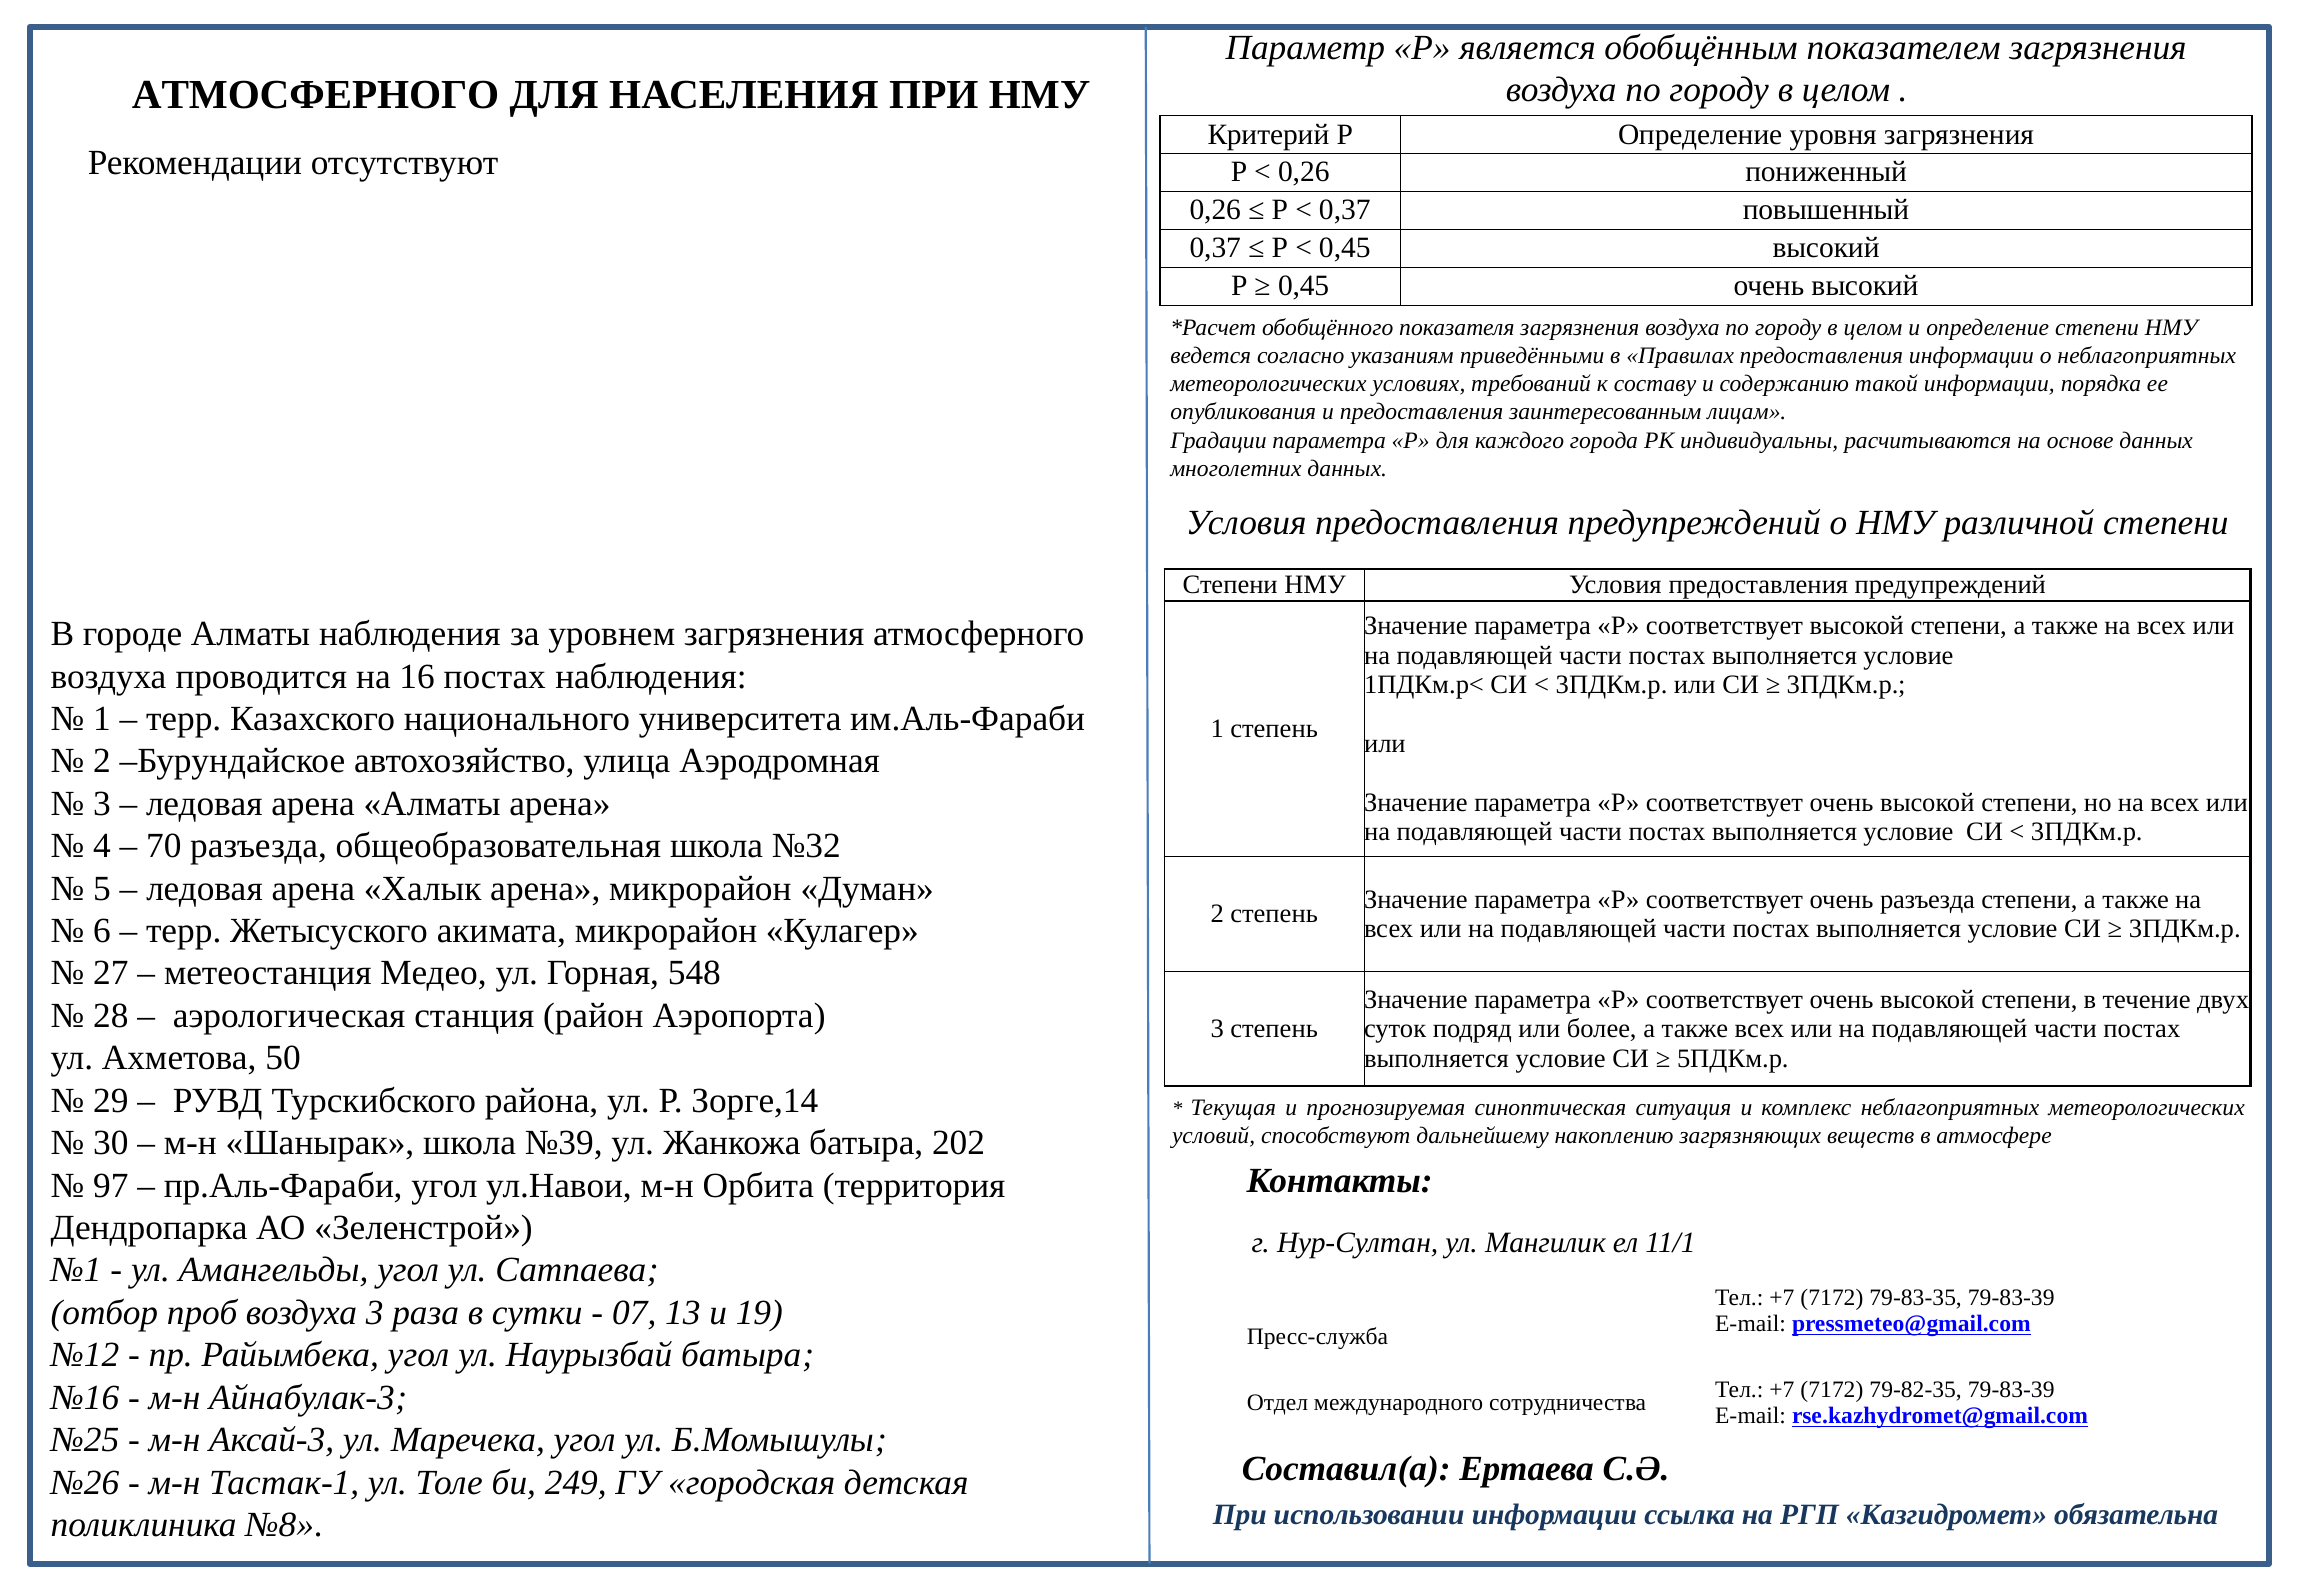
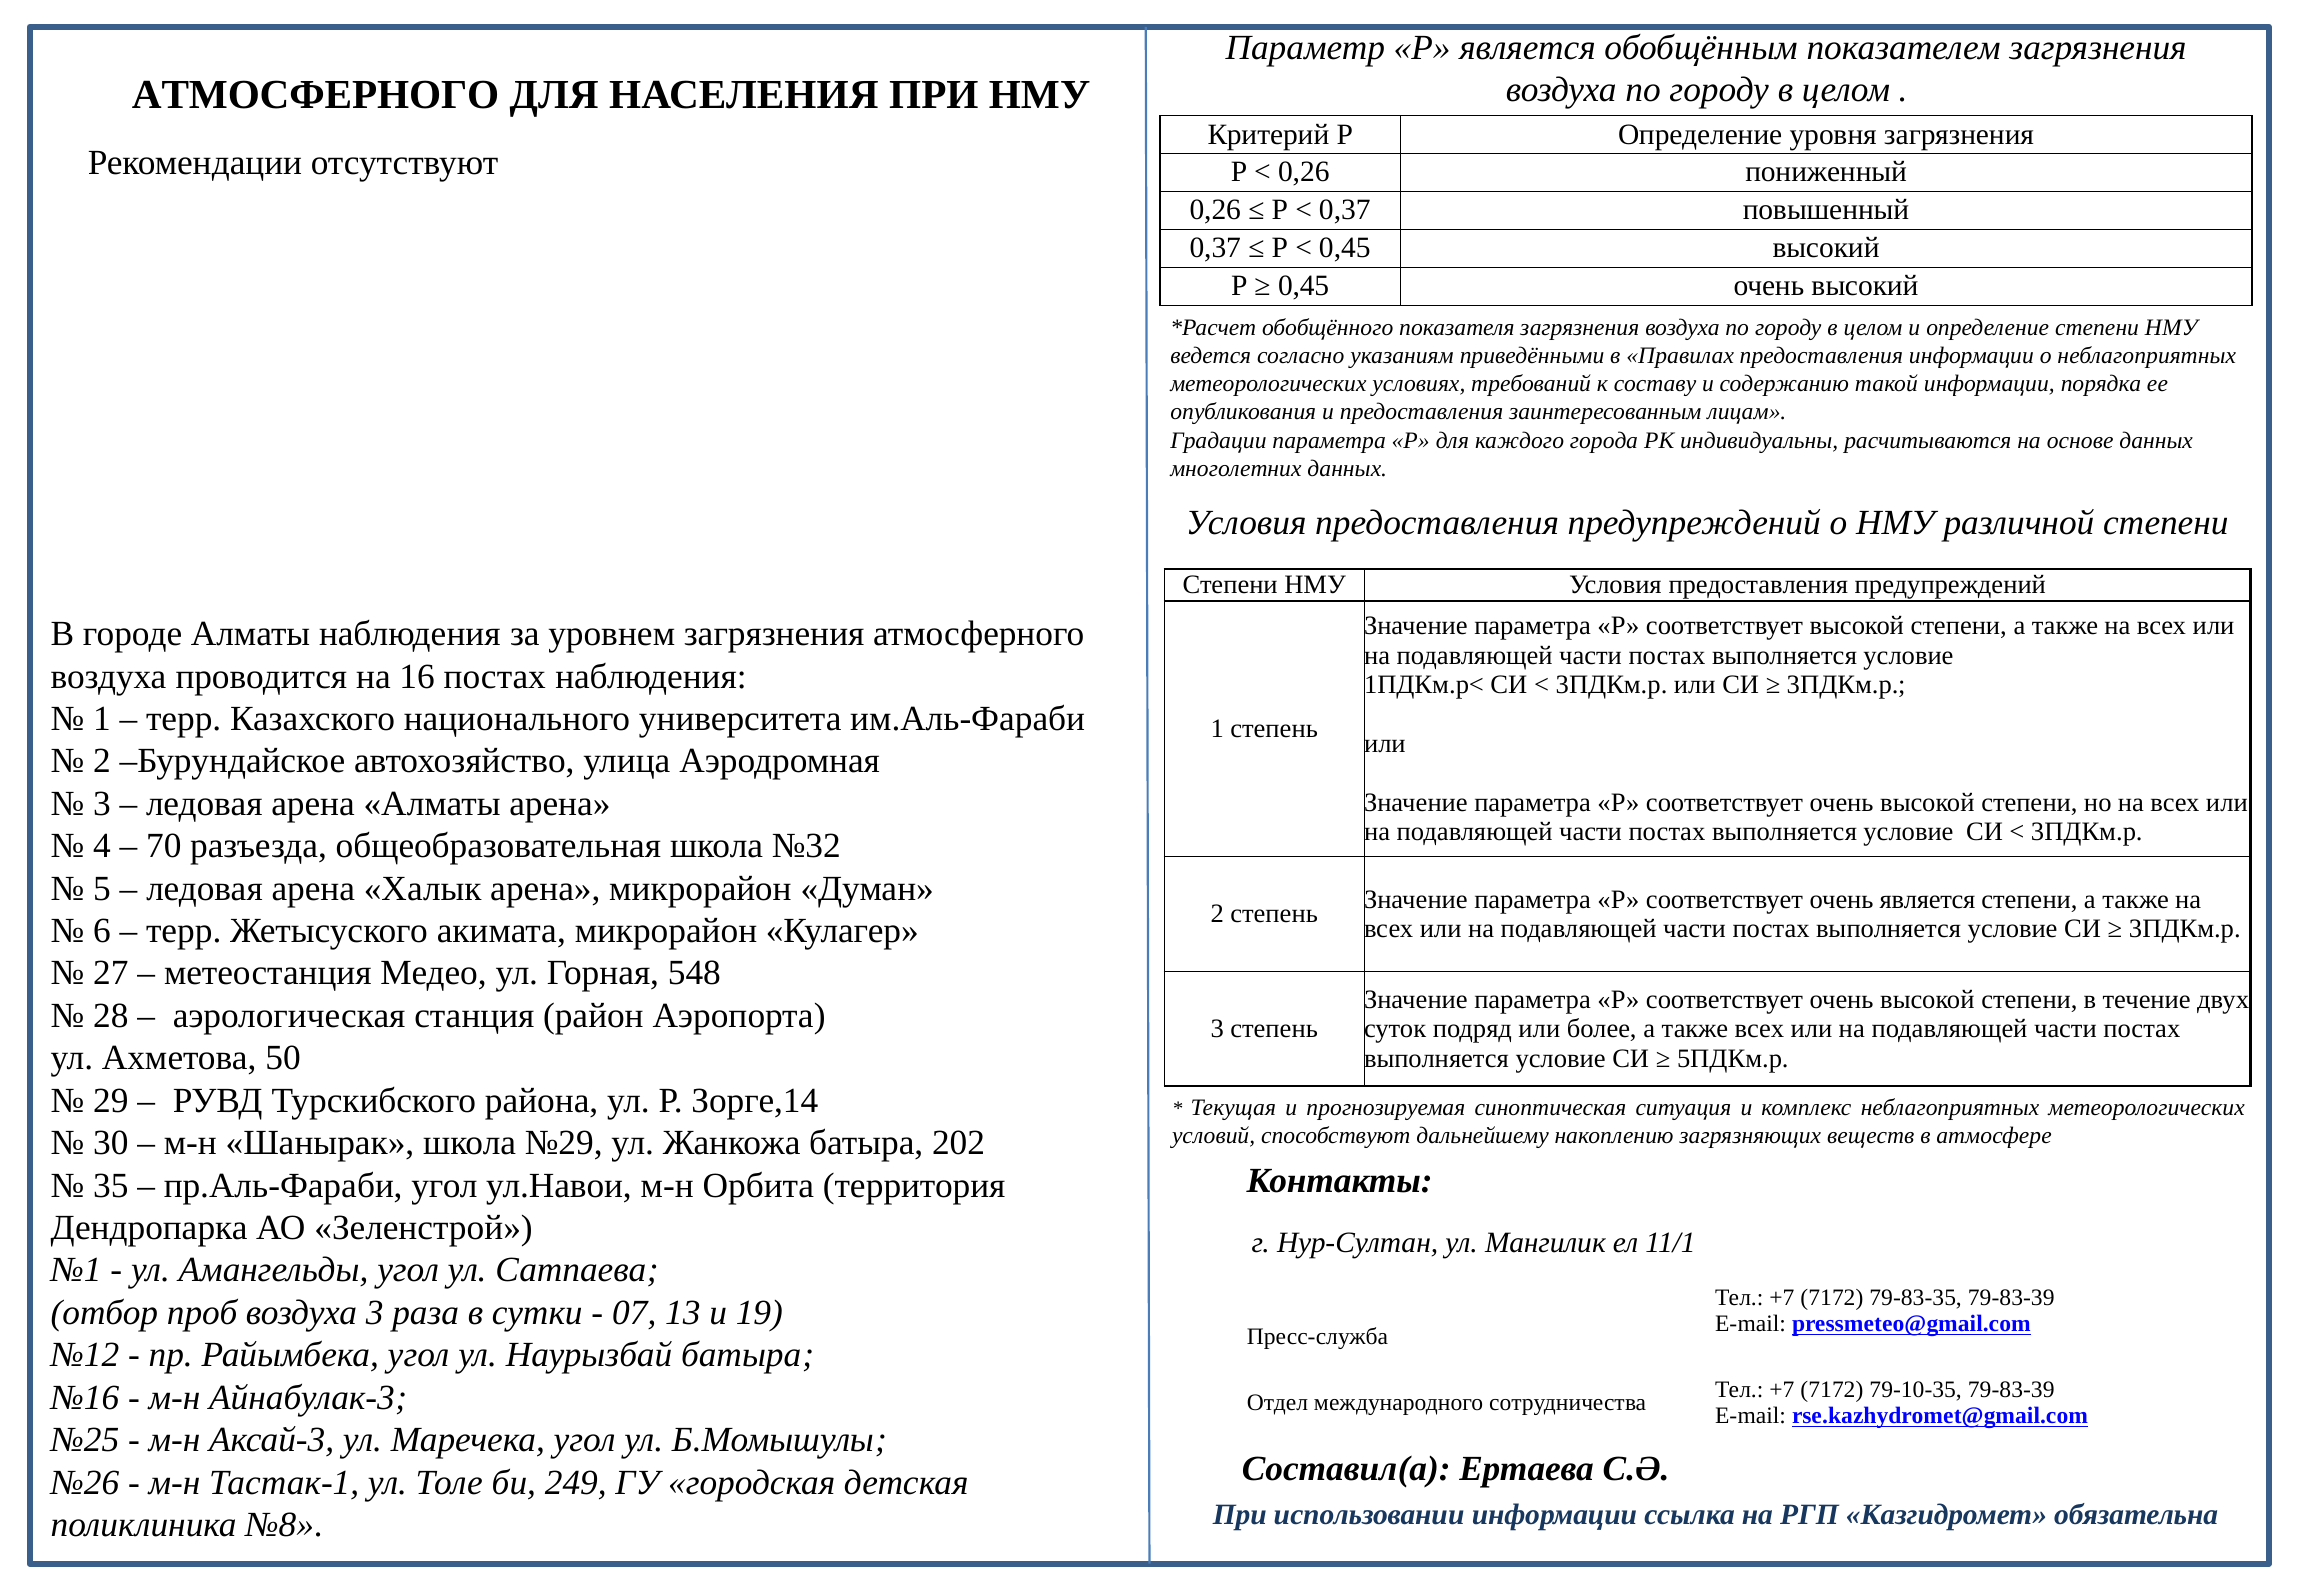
очень разъезда: разъезда -> является
№39: №39 -> №29
97: 97 -> 35
79-82-35: 79-82-35 -> 79-10-35
